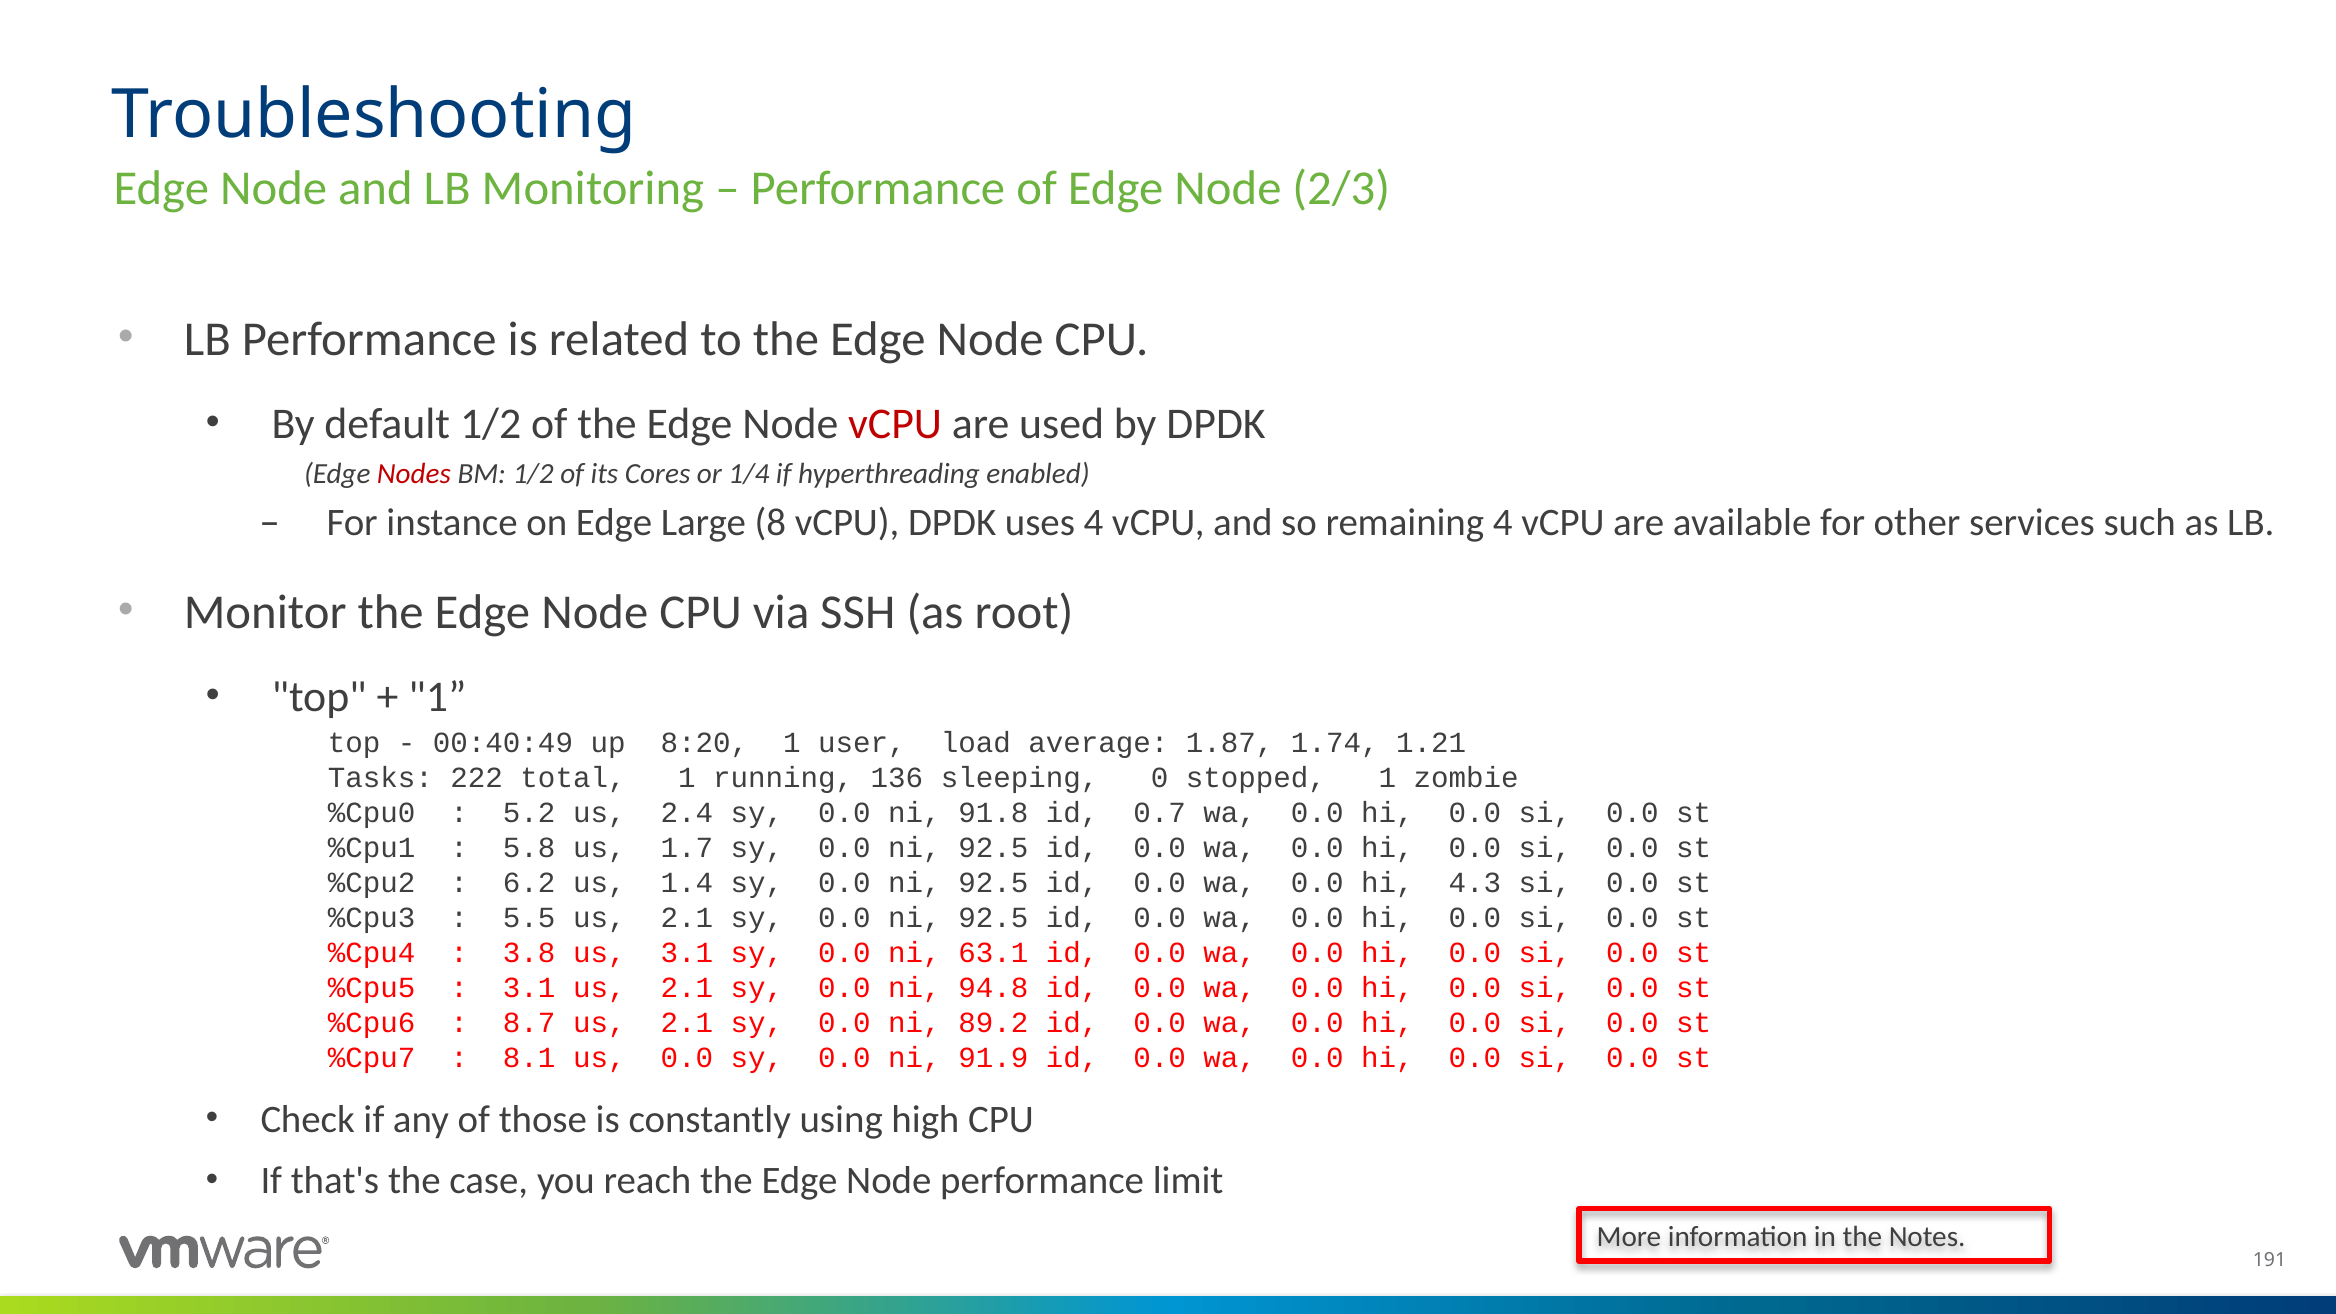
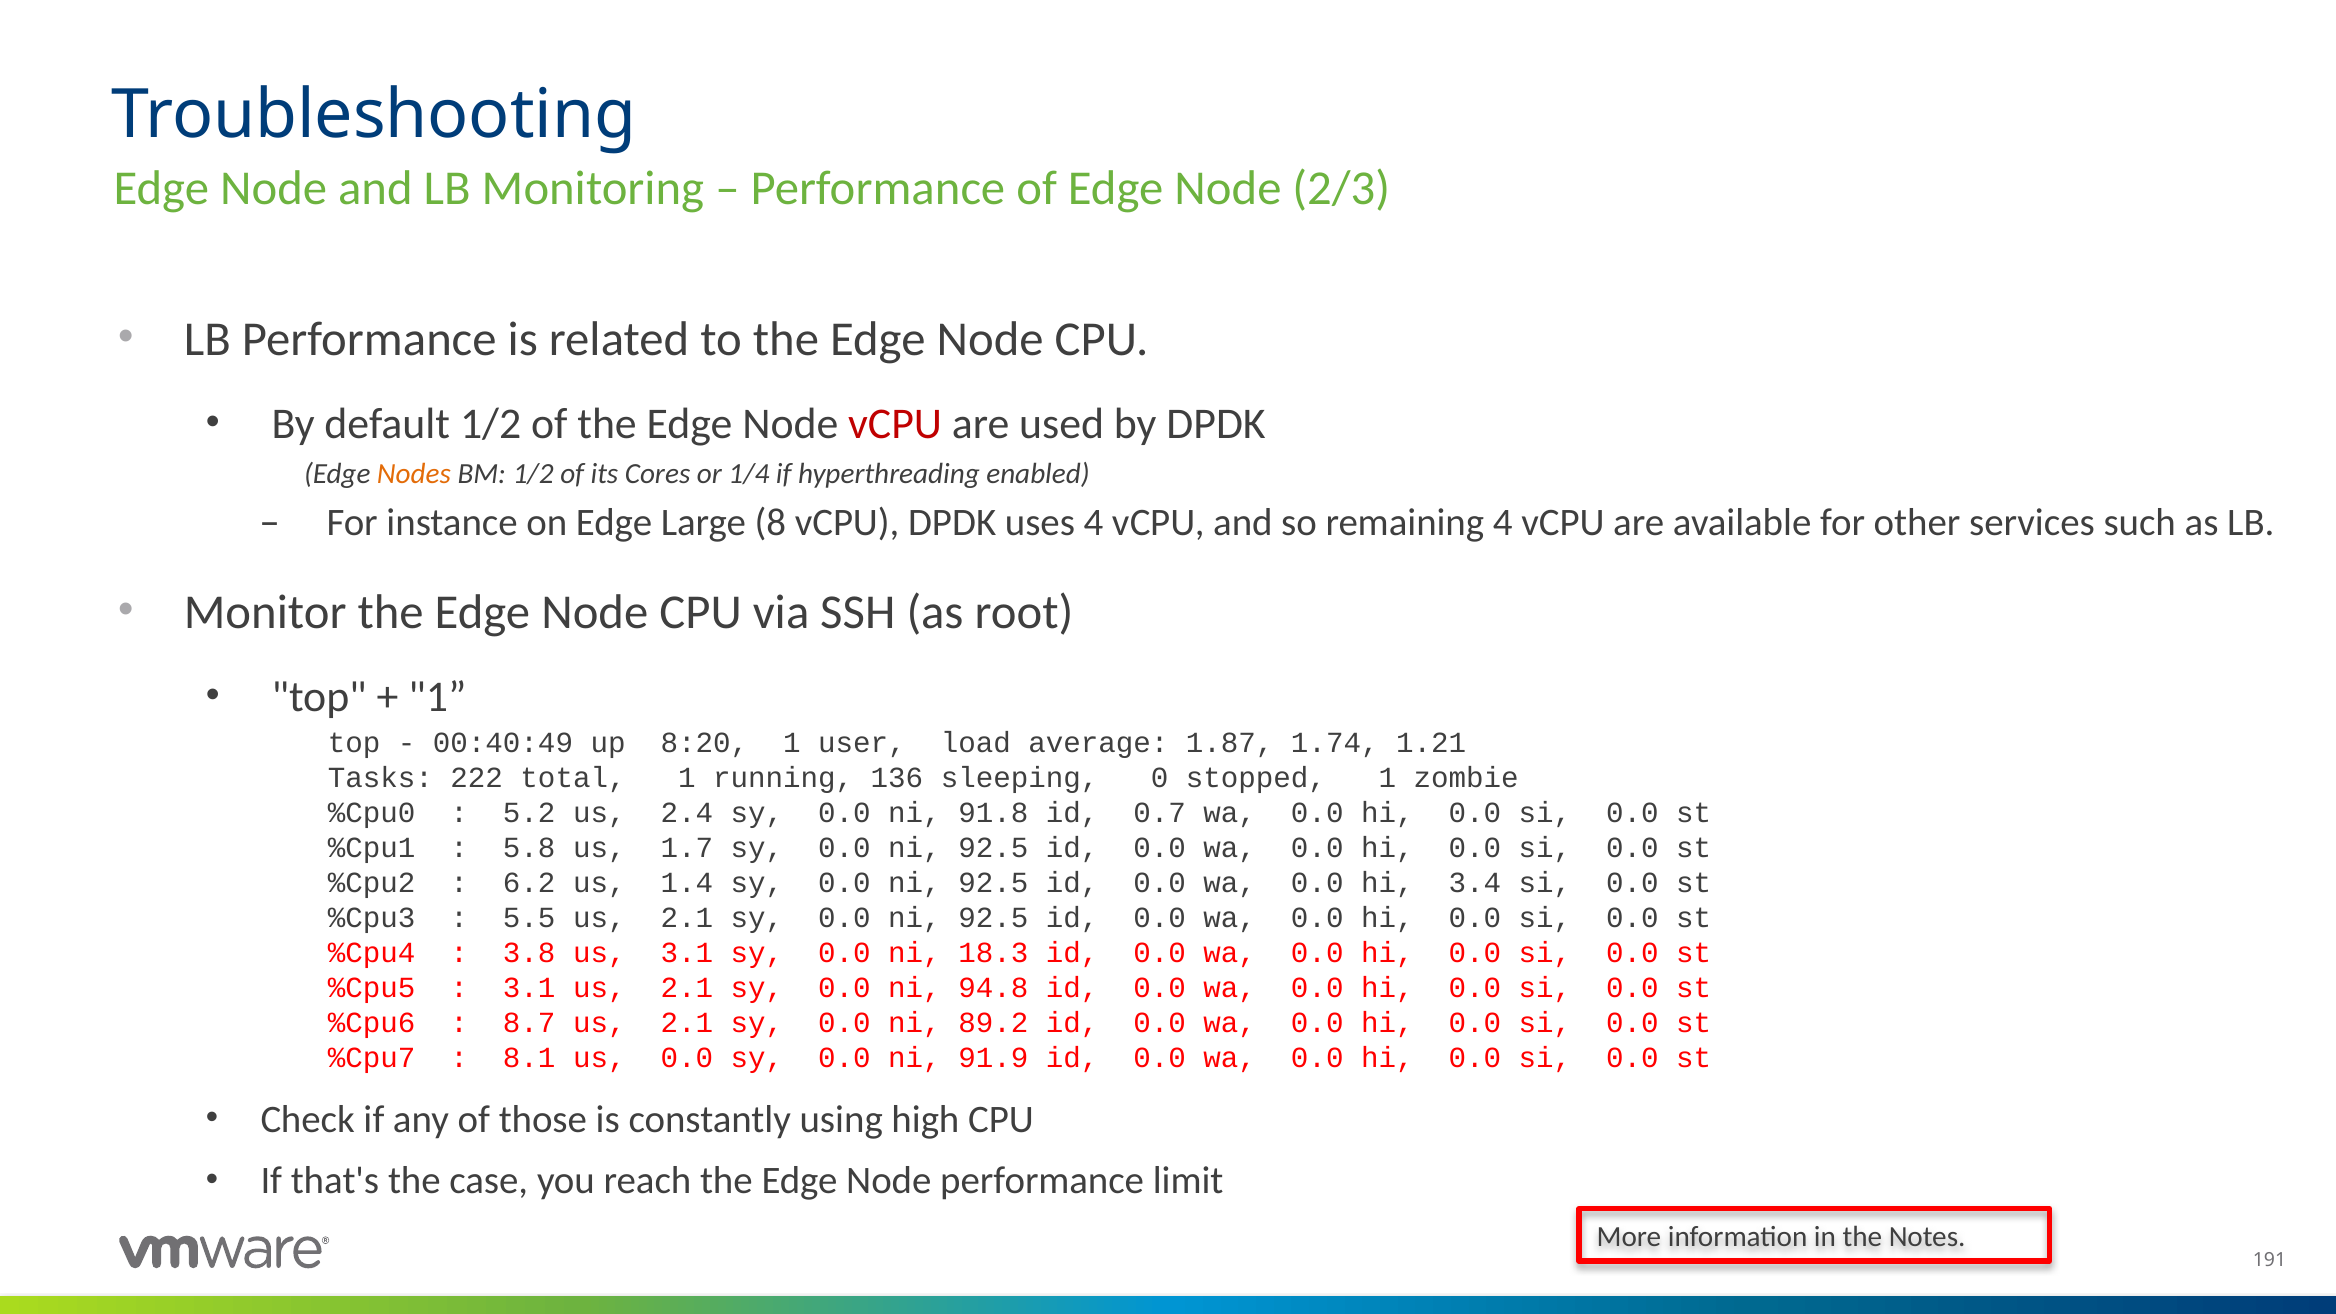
Nodes colour: red -> orange
4.3: 4.3 -> 3.4
63.1: 63.1 -> 18.3
